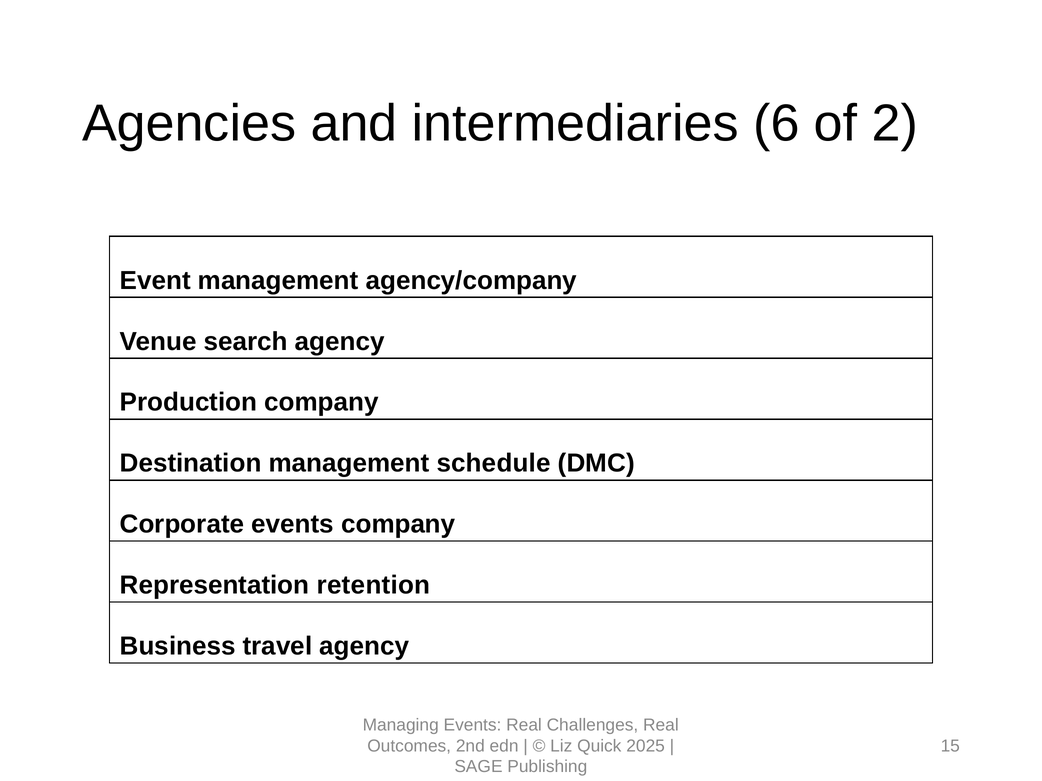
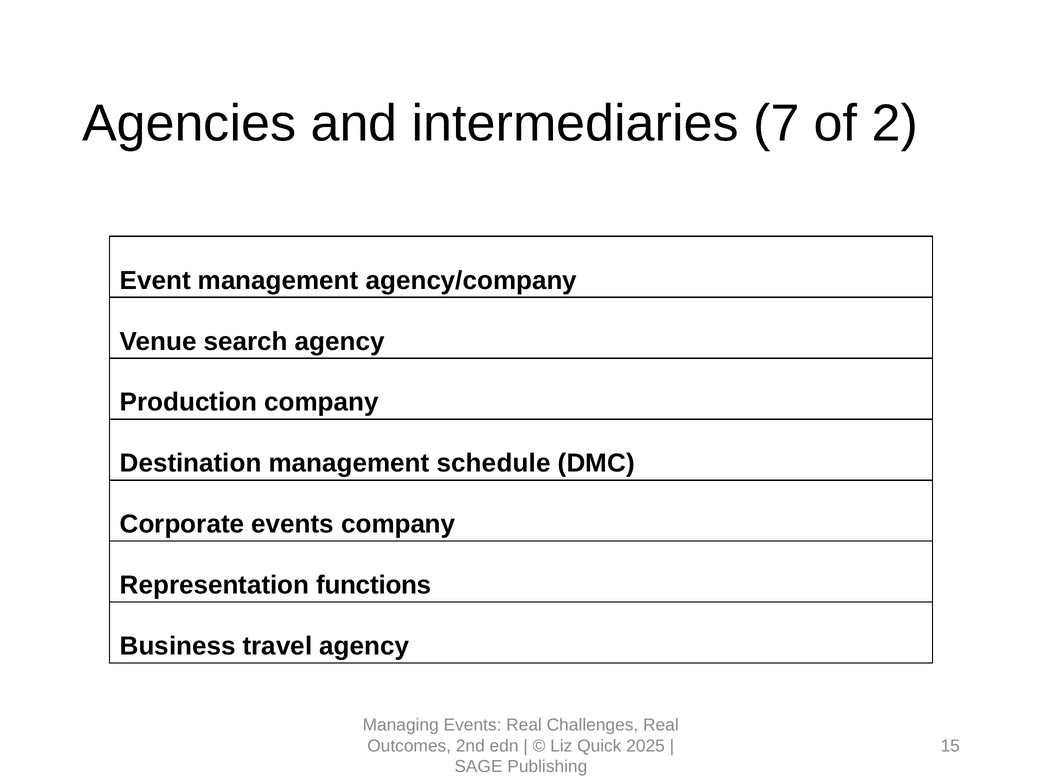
6: 6 -> 7
retention: retention -> functions
